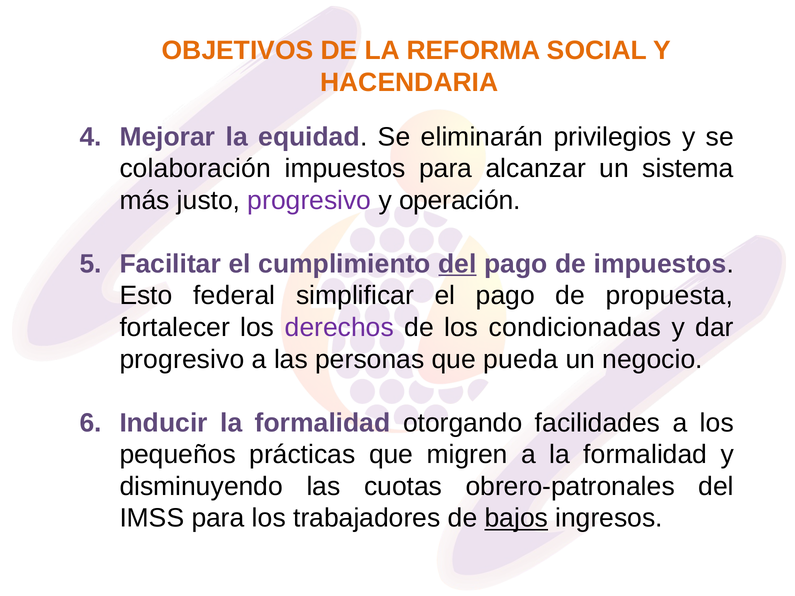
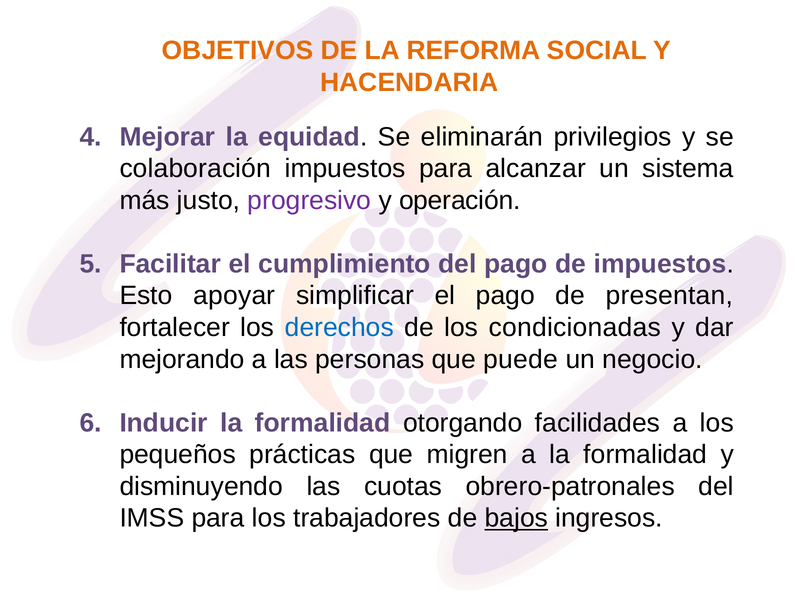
del at (457, 264) underline: present -> none
federal: federal -> apoyar
propuesta: propuesta -> presentan
derechos colour: purple -> blue
progresivo at (182, 359): progresivo -> mejorando
pueda: pueda -> puede
